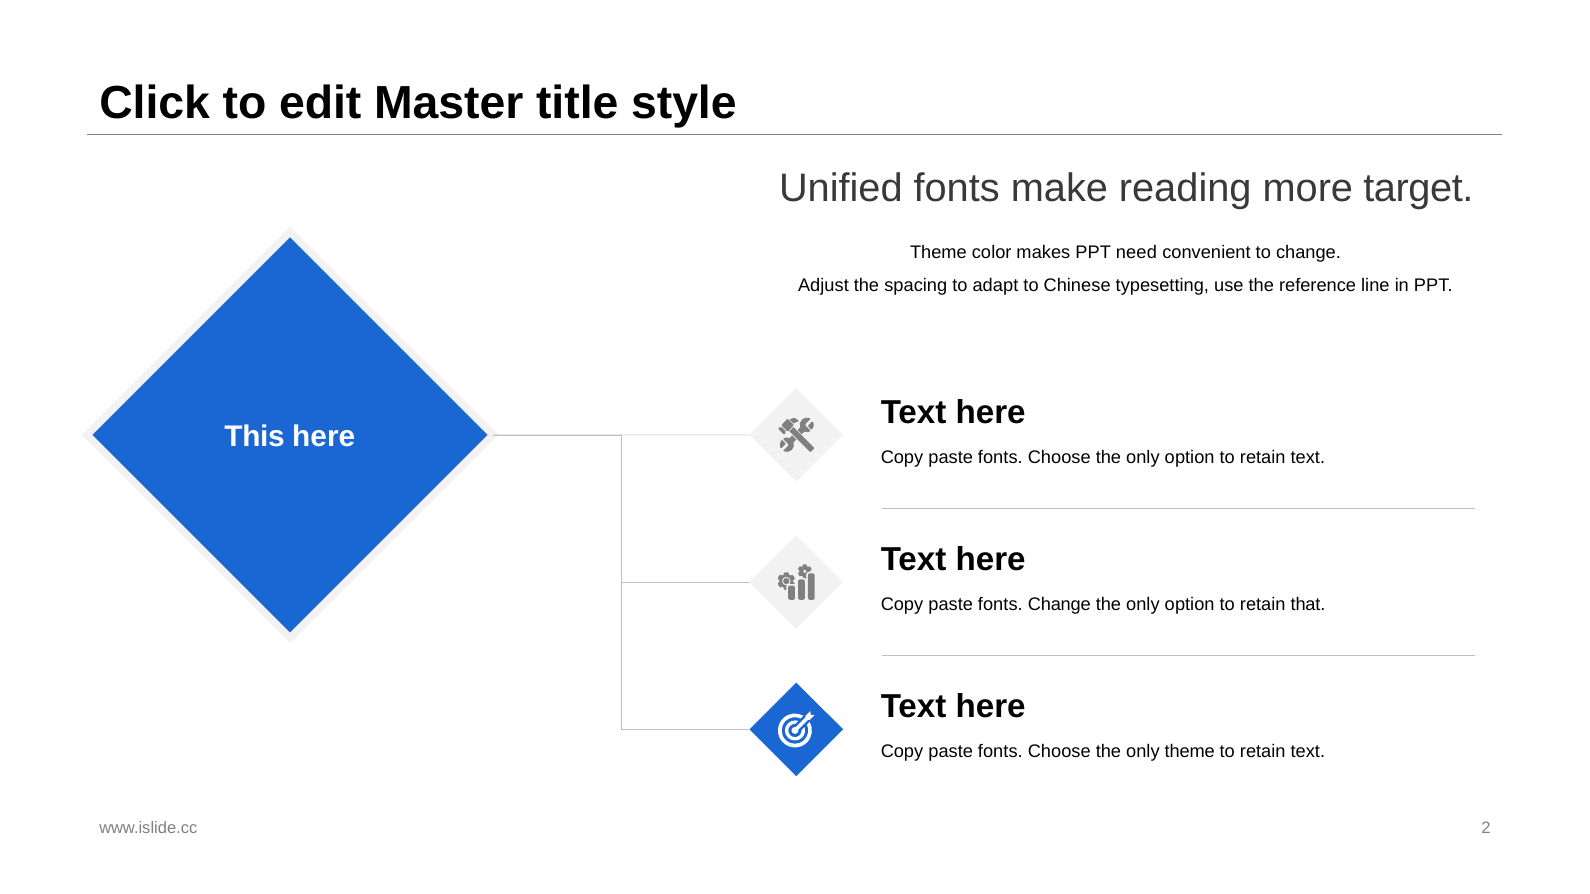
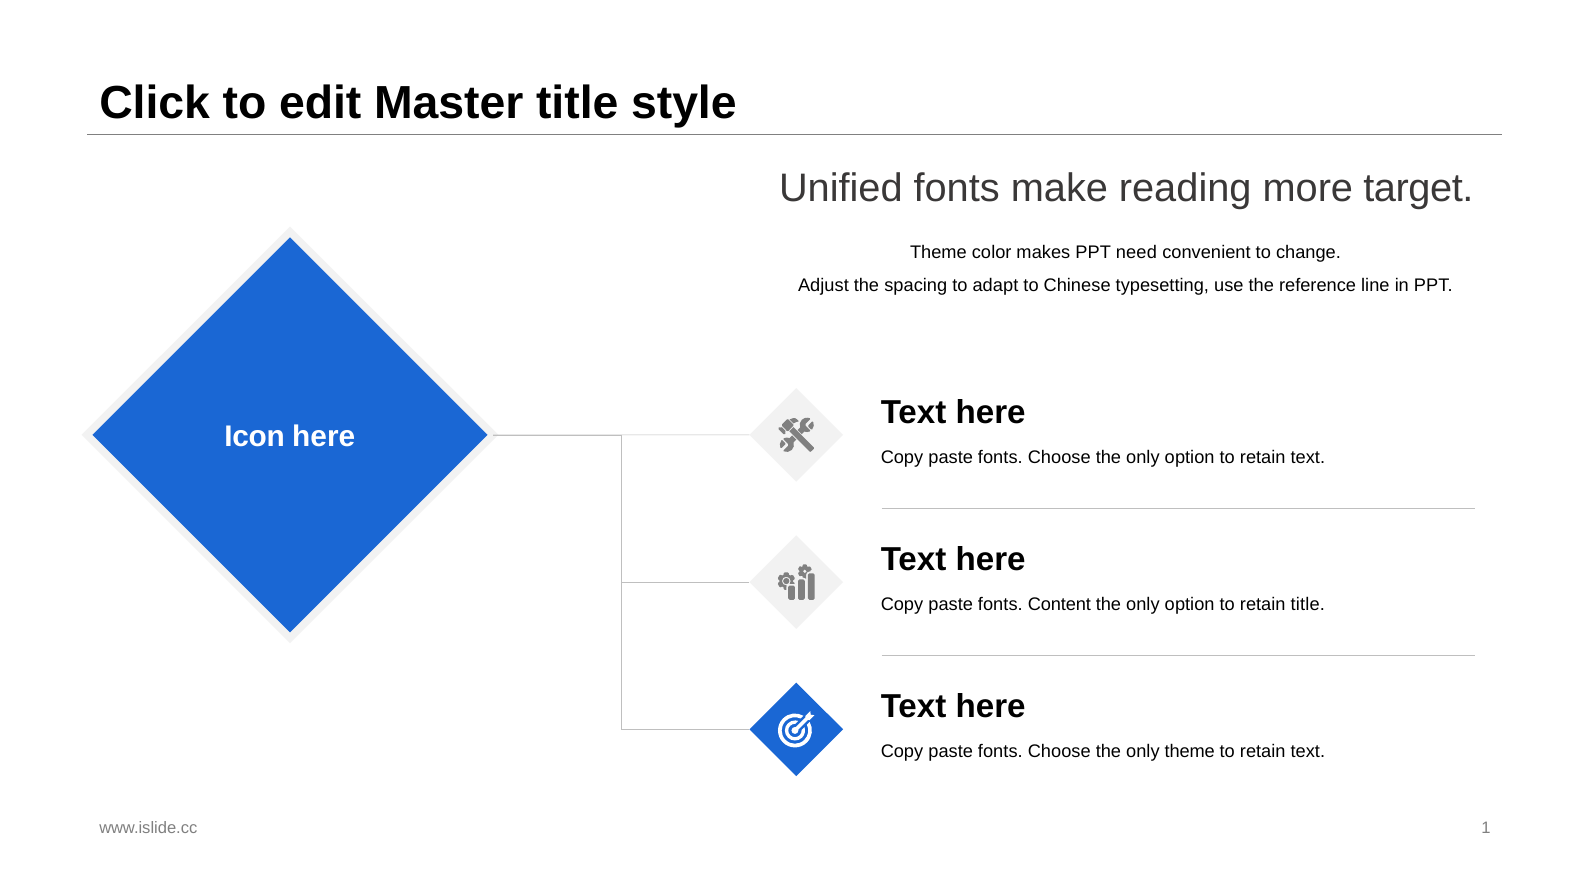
This: This -> Icon
fonts Change: Change -> Content
retain that: that -> title
2: 2 -> 1
